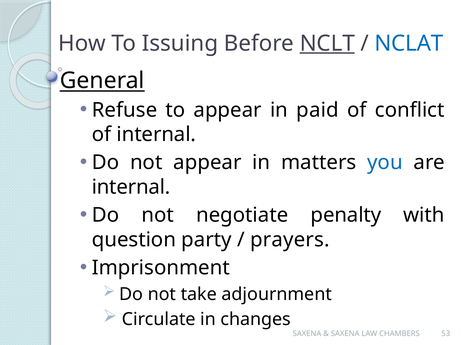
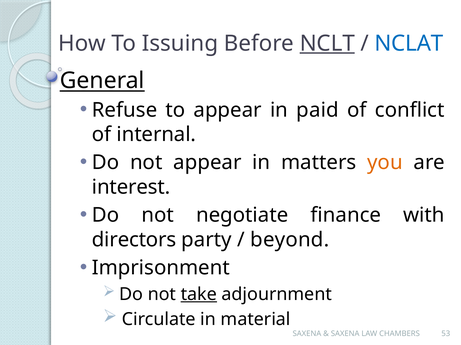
you colour: blue -> orange
internal at (131, 188): internal -> interest
penalty: penalty -> finance
question: question -> directors
prayers: prayers -> beyond
take underline: none -> present
changes: changes -> material
